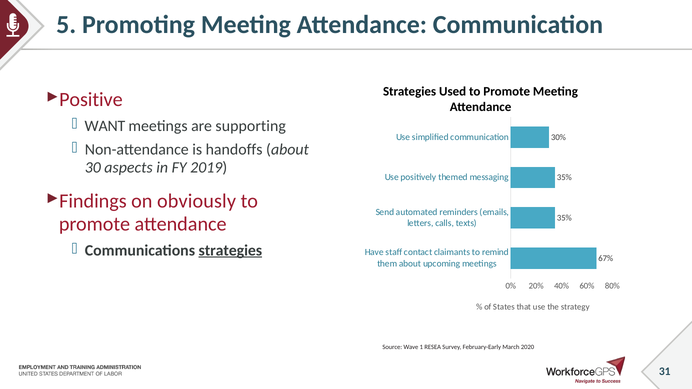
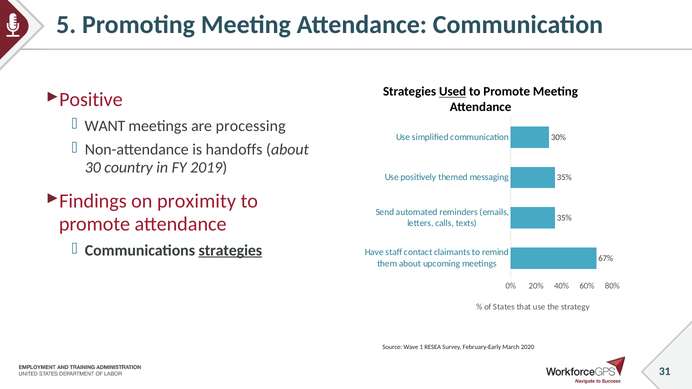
Used underline: none -> present
supporting: supporting -> processing
aspects: aspects -> country
obviously: obviously -> proximity
